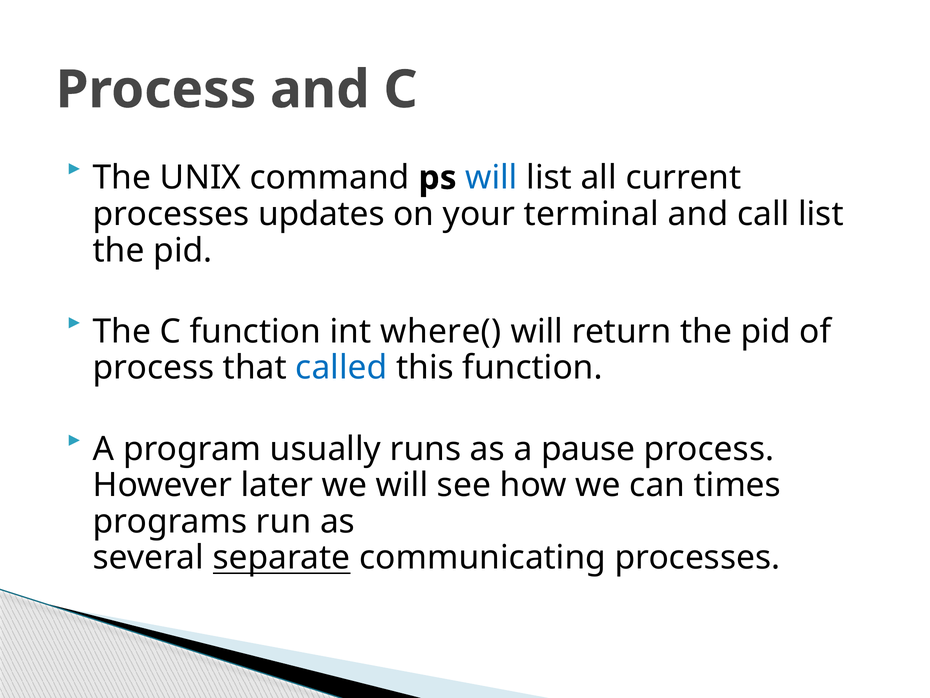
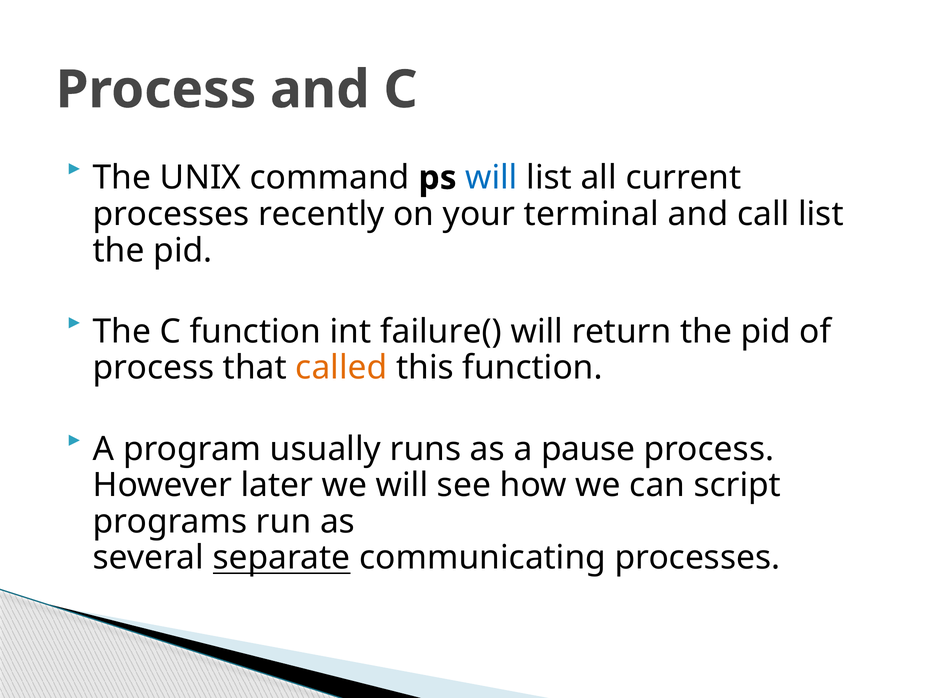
updates: updates -> recently
where(: where( -> failure(
called colour: blue -> orange
times: times -> script
